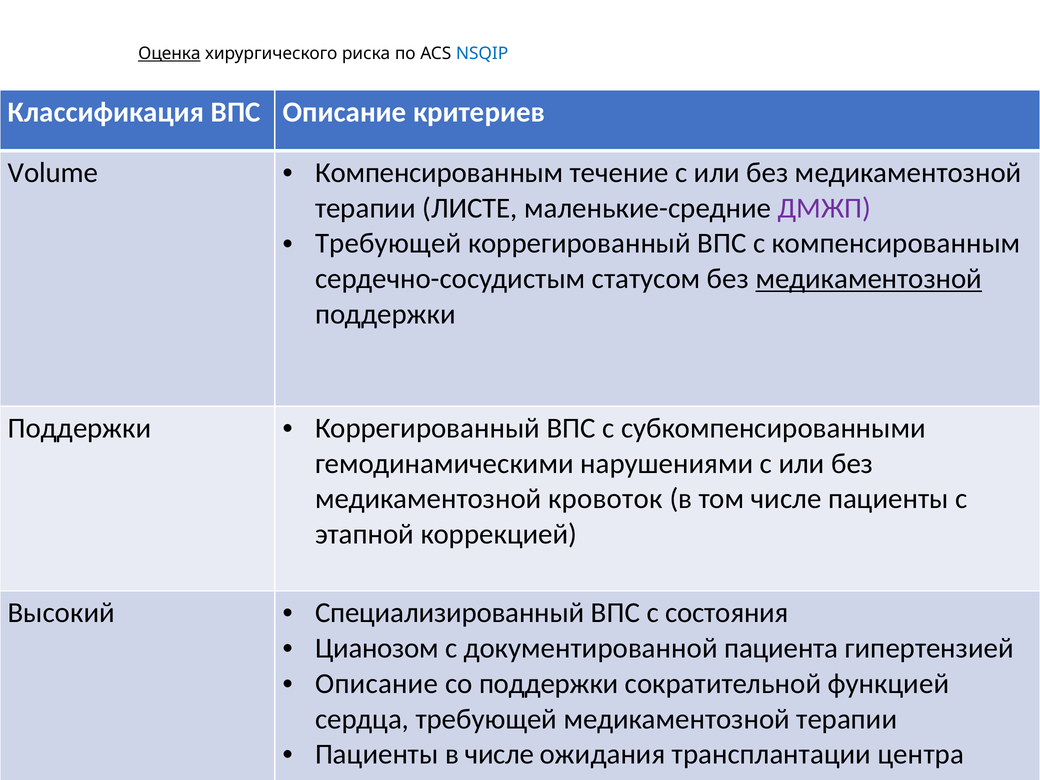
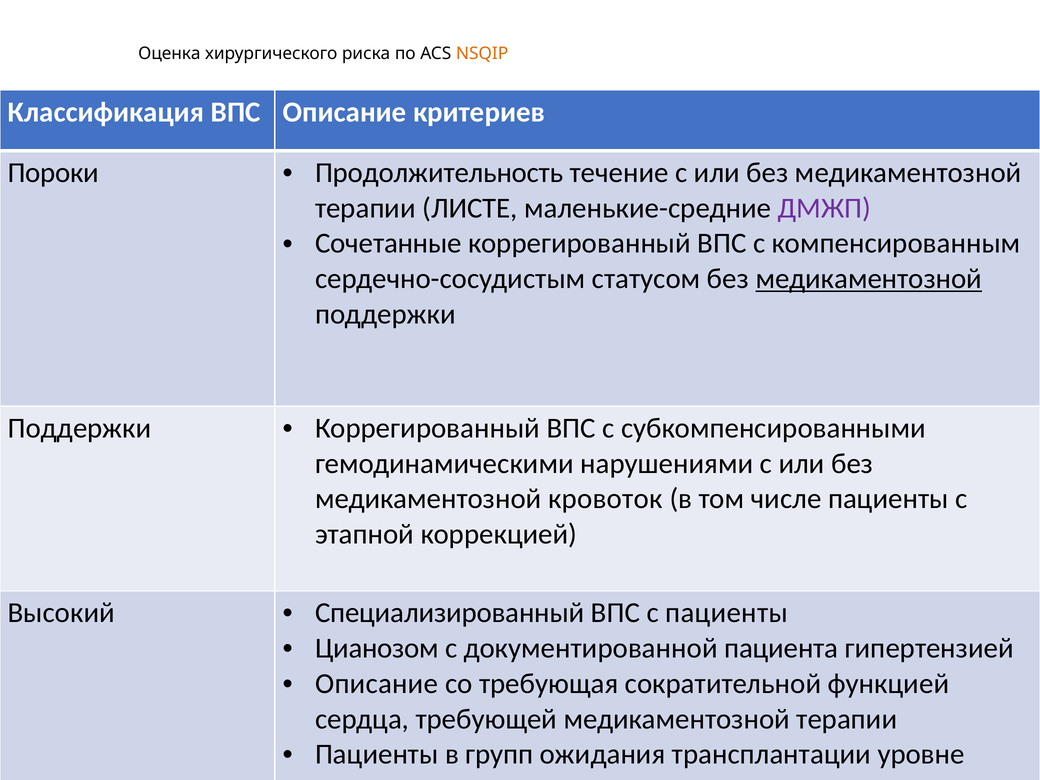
Оценка underline: present -> none
NSQIP colour: blue -> orange
Volume: Volume -> Пороки
Компенсированным at (439, 173): Компенсированным -> Продолжительность
Требующей at (388, 243): Требующей -> Сочетанные
с состояния: состояния -> пациенты
со поддержки: поддержки -> требующая
в числе: числе -> групп
центра: центра -> уровне
